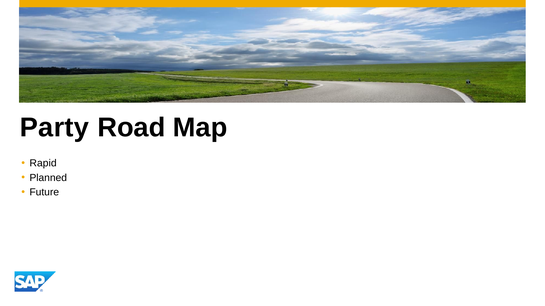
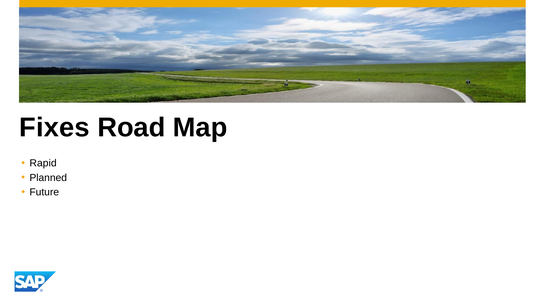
Party: Party -> Fixes
